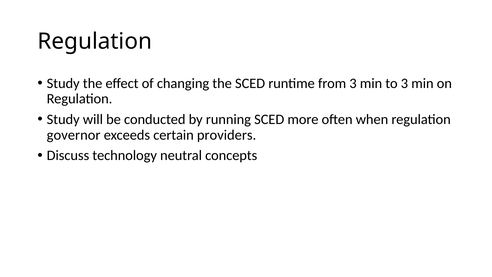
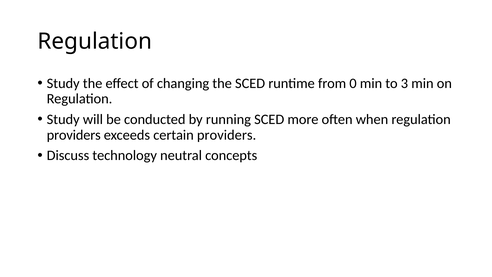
from 3: 3 -> 0
governor at (74, 135): governor -> providers
